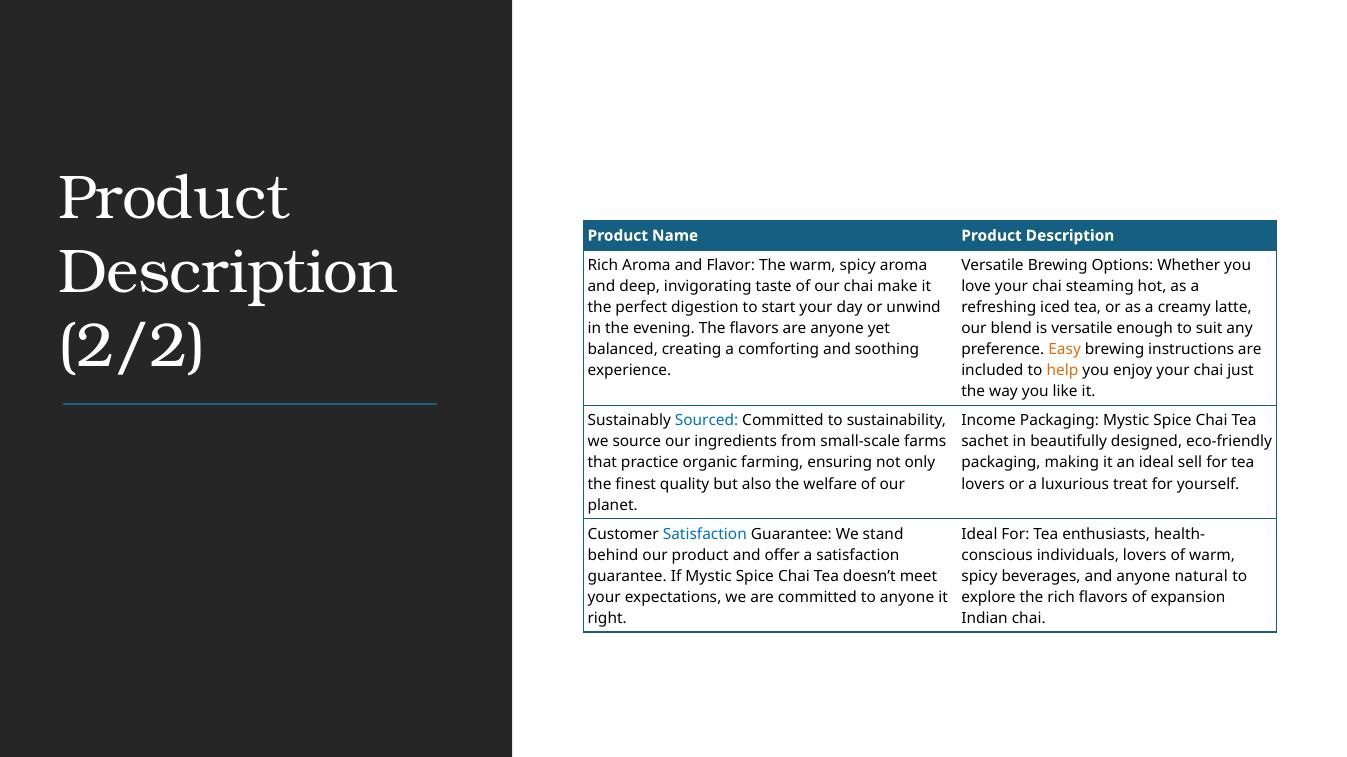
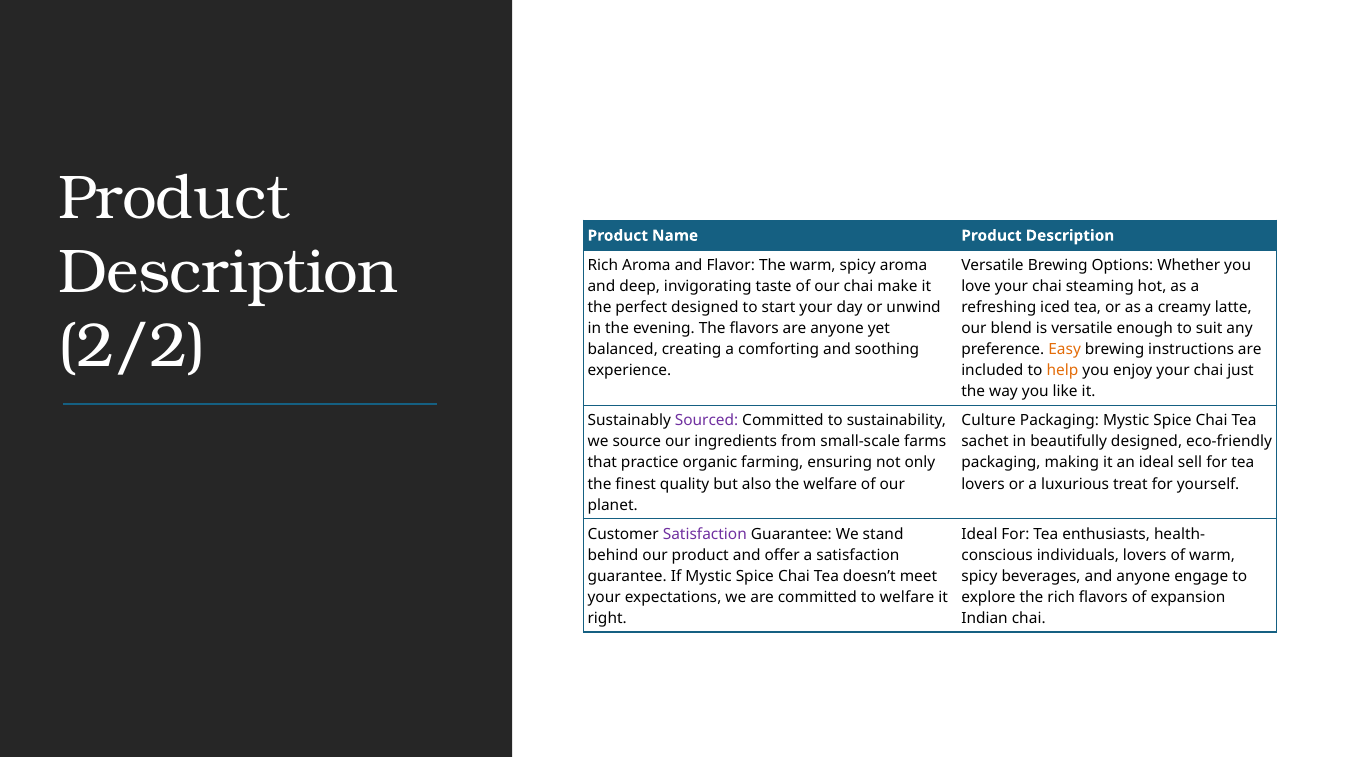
perfect digestion: digestion -> designed
Sourced colour: blue -> purple
Income: Income -> Culture
Satisfaction at (705, 535) colour: blue -> purple
natural: natural -> engage
to anyone: anyone -> welfare
